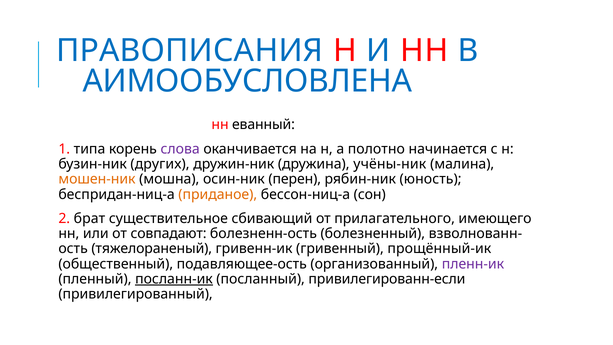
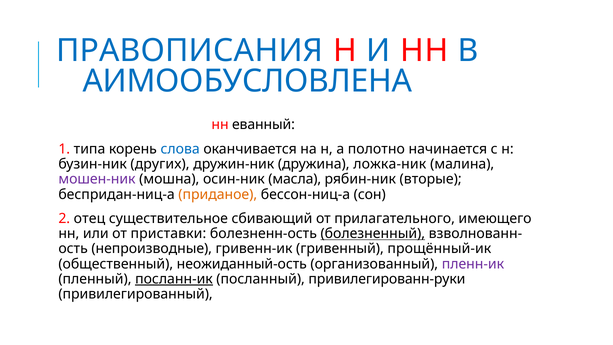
слова colour: purple -> blue
учёны-ник: учёны-ник -> ложка-ник
мошен-ник colour: orange -> purple
перен: перен -> масла
юность: юность -> вторые
брат: брат -> отец
совпадают: совпадают -> приставки
болезненный underline: none -> present
тяжелораненый: тяжелораненый -> непроизводные
подавляющее-ость: подавляющее-ость -> неожиданный-ость
привилегированн-если: привилегированн-если -> привилегированн-руки
